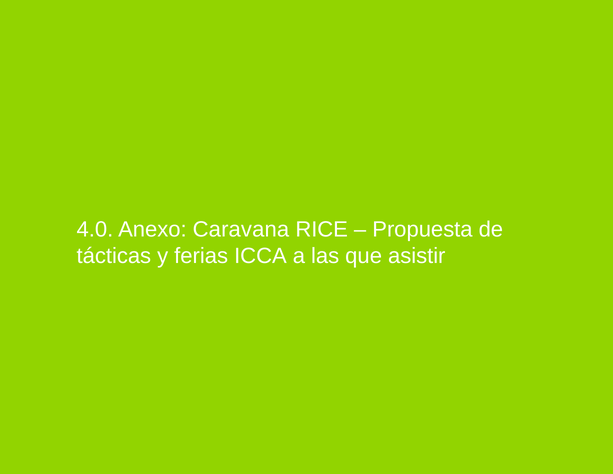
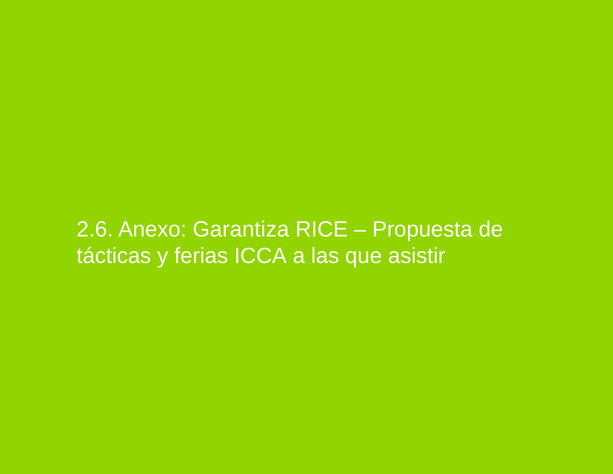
4.0: 4.0 -> 2.6
Caravana: Caravana -> Garantiza
